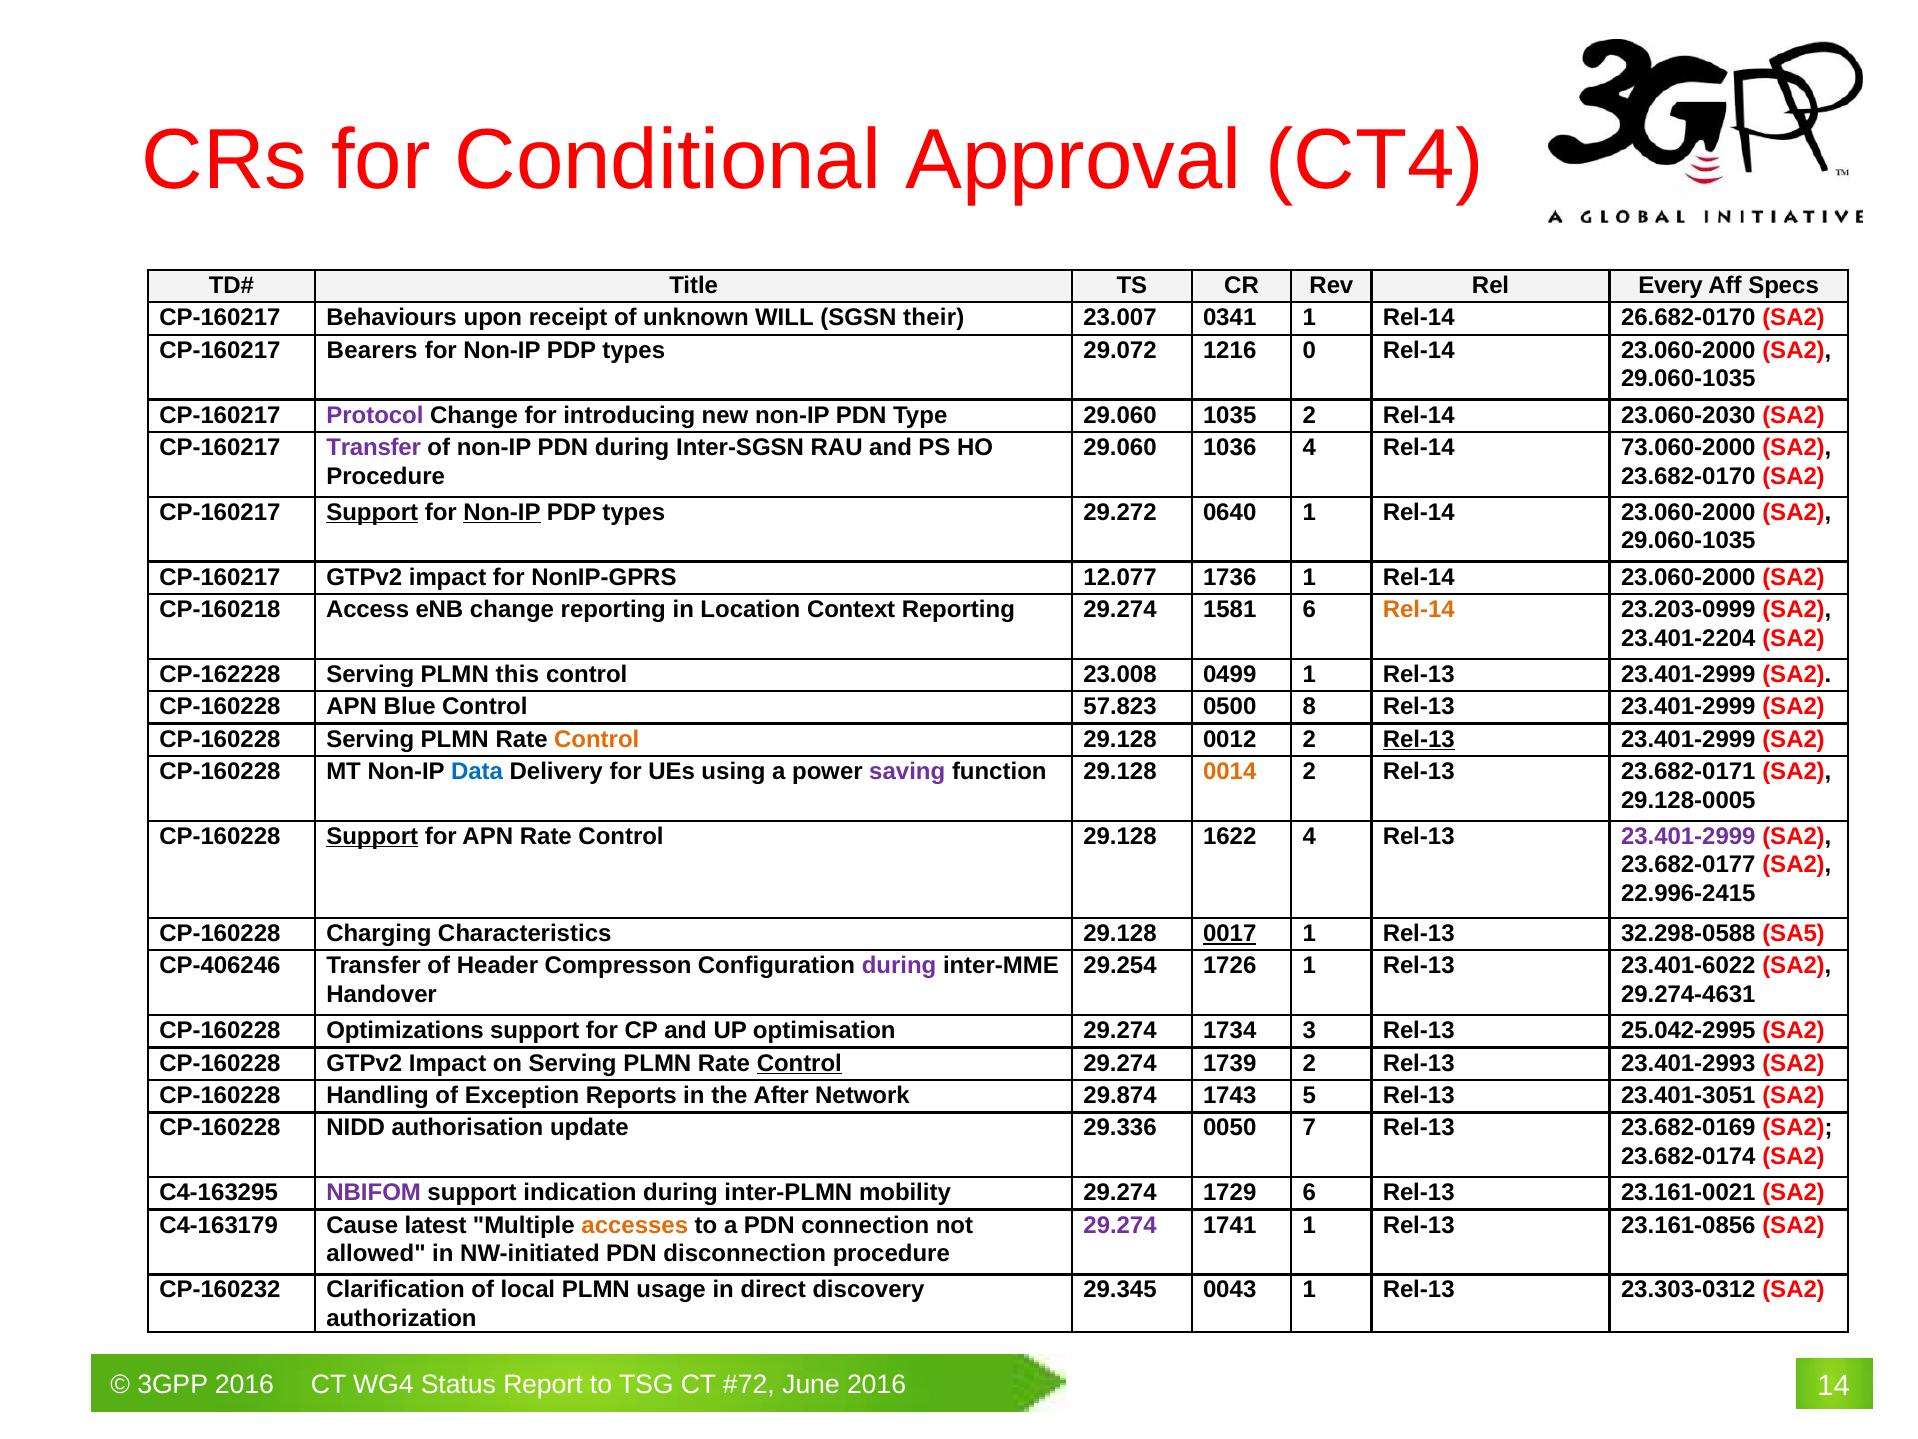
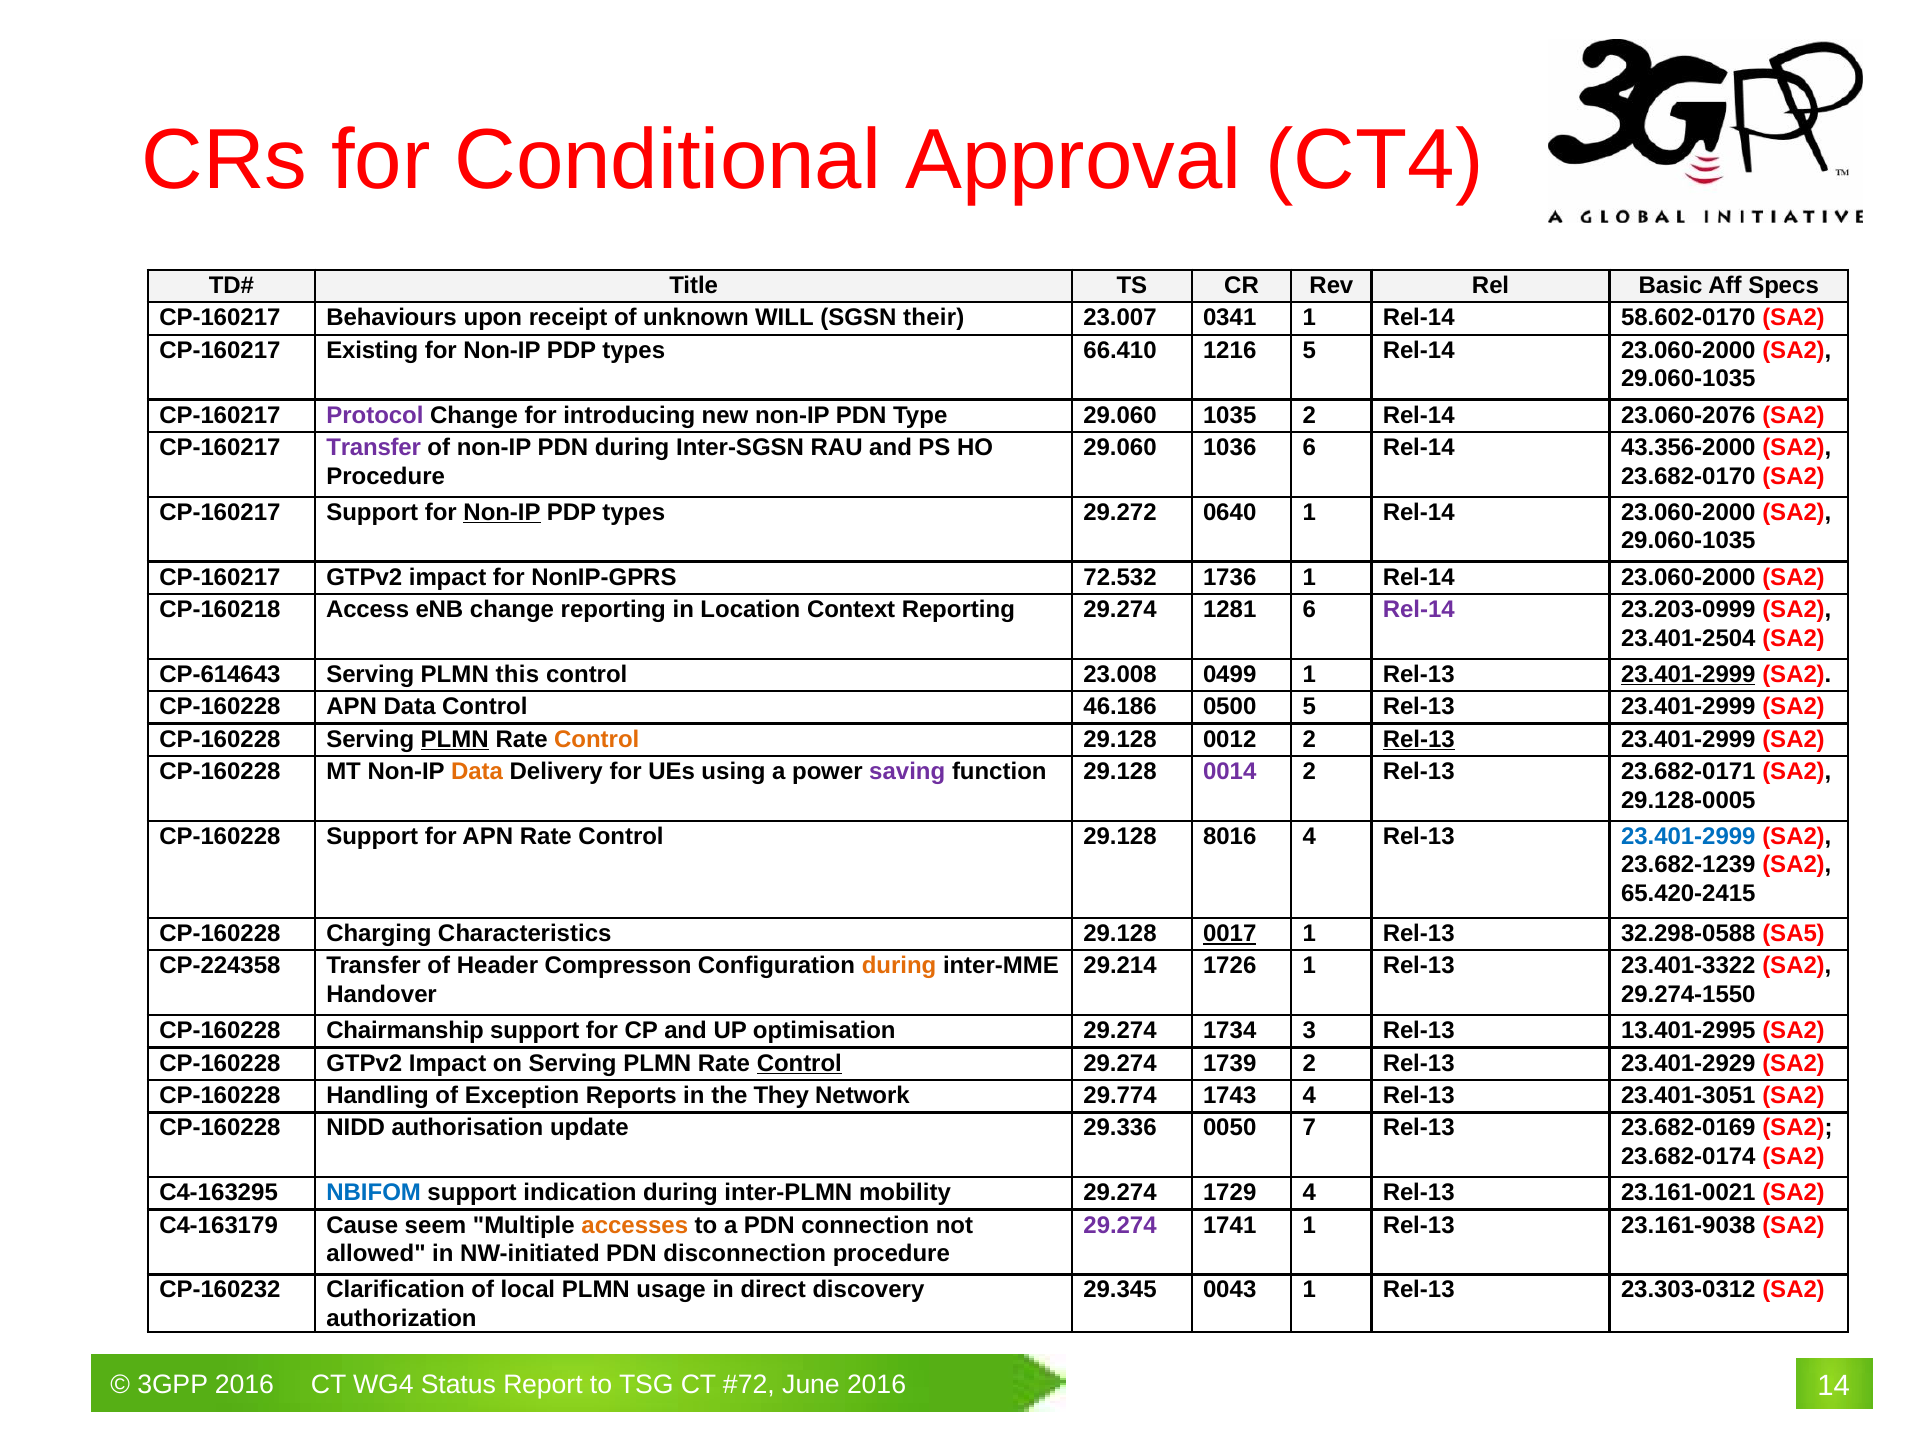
Every: Every -> Basic
26.682-0170: 26.682-0170 -> 58.602-0170
Bearers: Bearers -> Existing
29.072: 29.072 -> 66.410
1216 0: 0 -> 5
23.060-2030: 23.060-2030 -> 23.060-2076
1036 4: 4 -> 6
73.060-2000: 73.060-2000 -> 43.356-2000
Support at (372, 512) underline: present -> none
12.077: 12.077 -> 72.532
1581: 1581 -> 1281
Rel-14 at (1419, 609) colour: orange -> purple
23.401-2204: 23.401-2204 -> 23.401-2504
CP-162228: CP-162228 -> CP-614643
23.401-2999 at (1688, 674) underline: none -> present
APN Blue: Blue -> Data
57.823: 57.823 -> 46.186
0500 8: 8 -> 5
PLMN at (455, 739) underline: none -> present
Data at (477, 771) colour: blue -> orange
0014 colour: orange -> purple
Support at (372, 836) underline: present -> none
1622: 1622 -> 8016
23.401-2999 at (1688, 836) colour: purple -> blue
23.682-0177: 23.682-0177 -> 23.682-1239
22.996-2415: 22.996-2415 -> 65.420-2415
CP-406246: CP-406246 -> CP-224358
during at (899, 966) colour: purple -> orange
29.254: 29.254 -> 29.214
23.401-6022: 23.401-6022 -> 23.401-3322
29.274-4631: 29.274-4631 -> 29.274-1550
Optimizations: Optimizations -> Chairmanship
25.042-2995: 25.042-2995 -> 13.401-2995
23.401-2993: 23.401-2993 -> 23.401-2929
After: After -> They
29.874: 29.874 -> 29.774
1743 5: 5 -> 4
NBIFOM colour: purple -> blue
1729 6: 6 -> 4
latest: latest -> seem
23.161-0856: 23.161-0856 -> 23.161-9038
